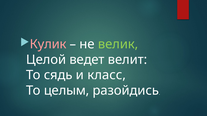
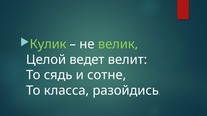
Кулик colour: pink -> light green
класс: класс -> сотне
целым: целым -> класса
